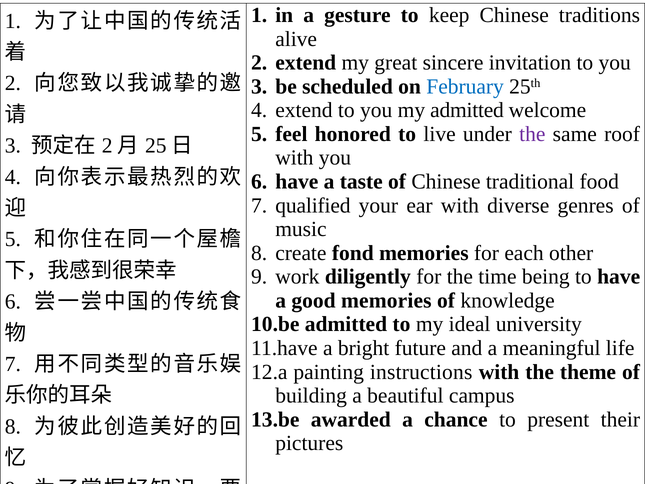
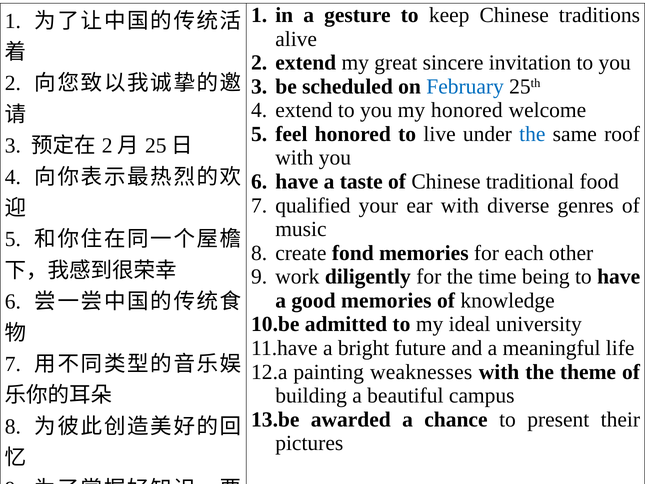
my admitted: admitted -> honored
the at (532, 134) colour: purple -> blue
instructions: instructions -> weaknesses
